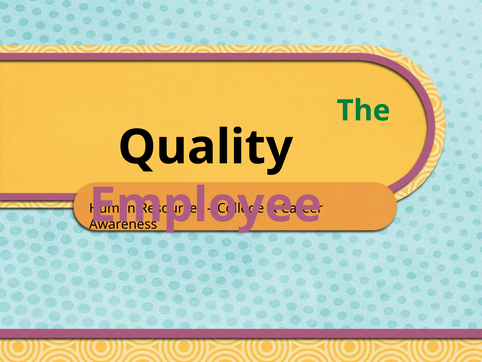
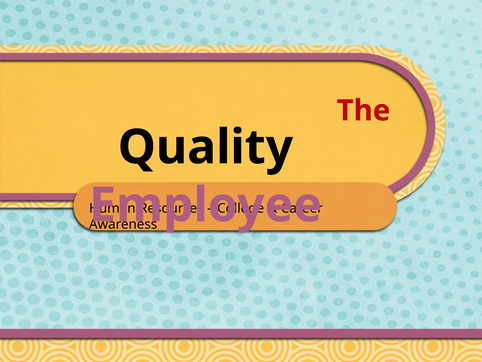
The colour: green -> red
